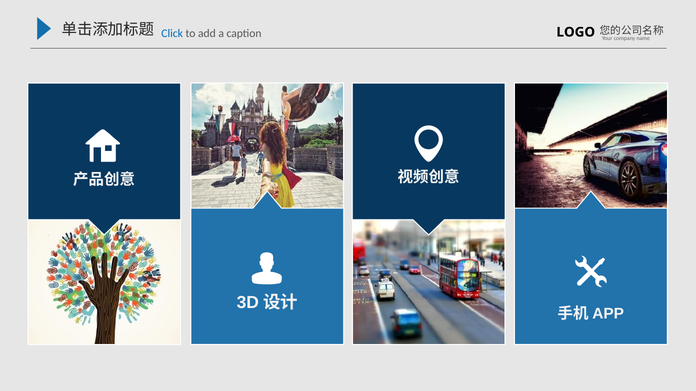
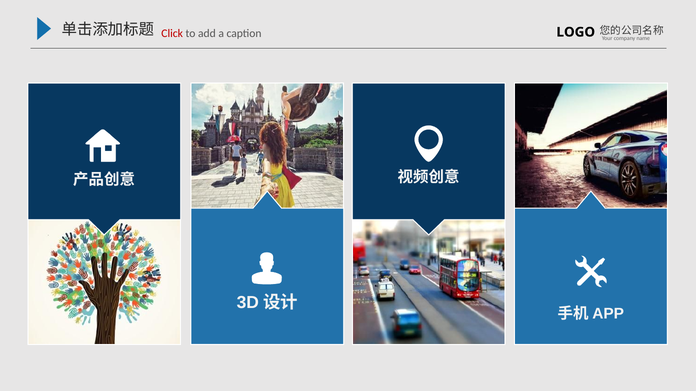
Click colour: blue -> red
